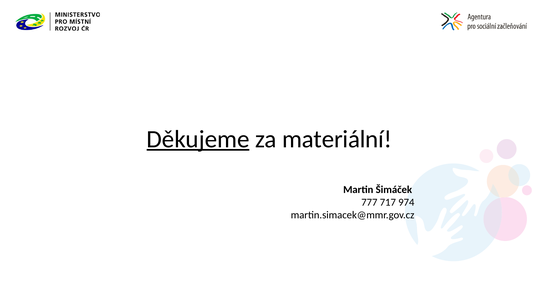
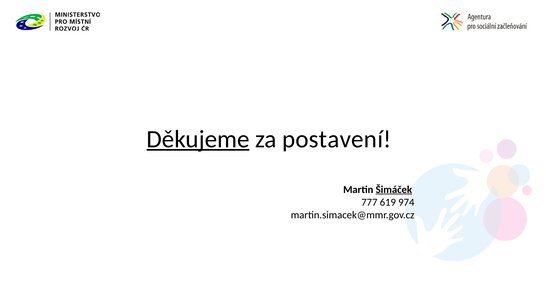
materiální: materiální -> postavení
Šimáček underline: none -> present
717: 717 -> 619
